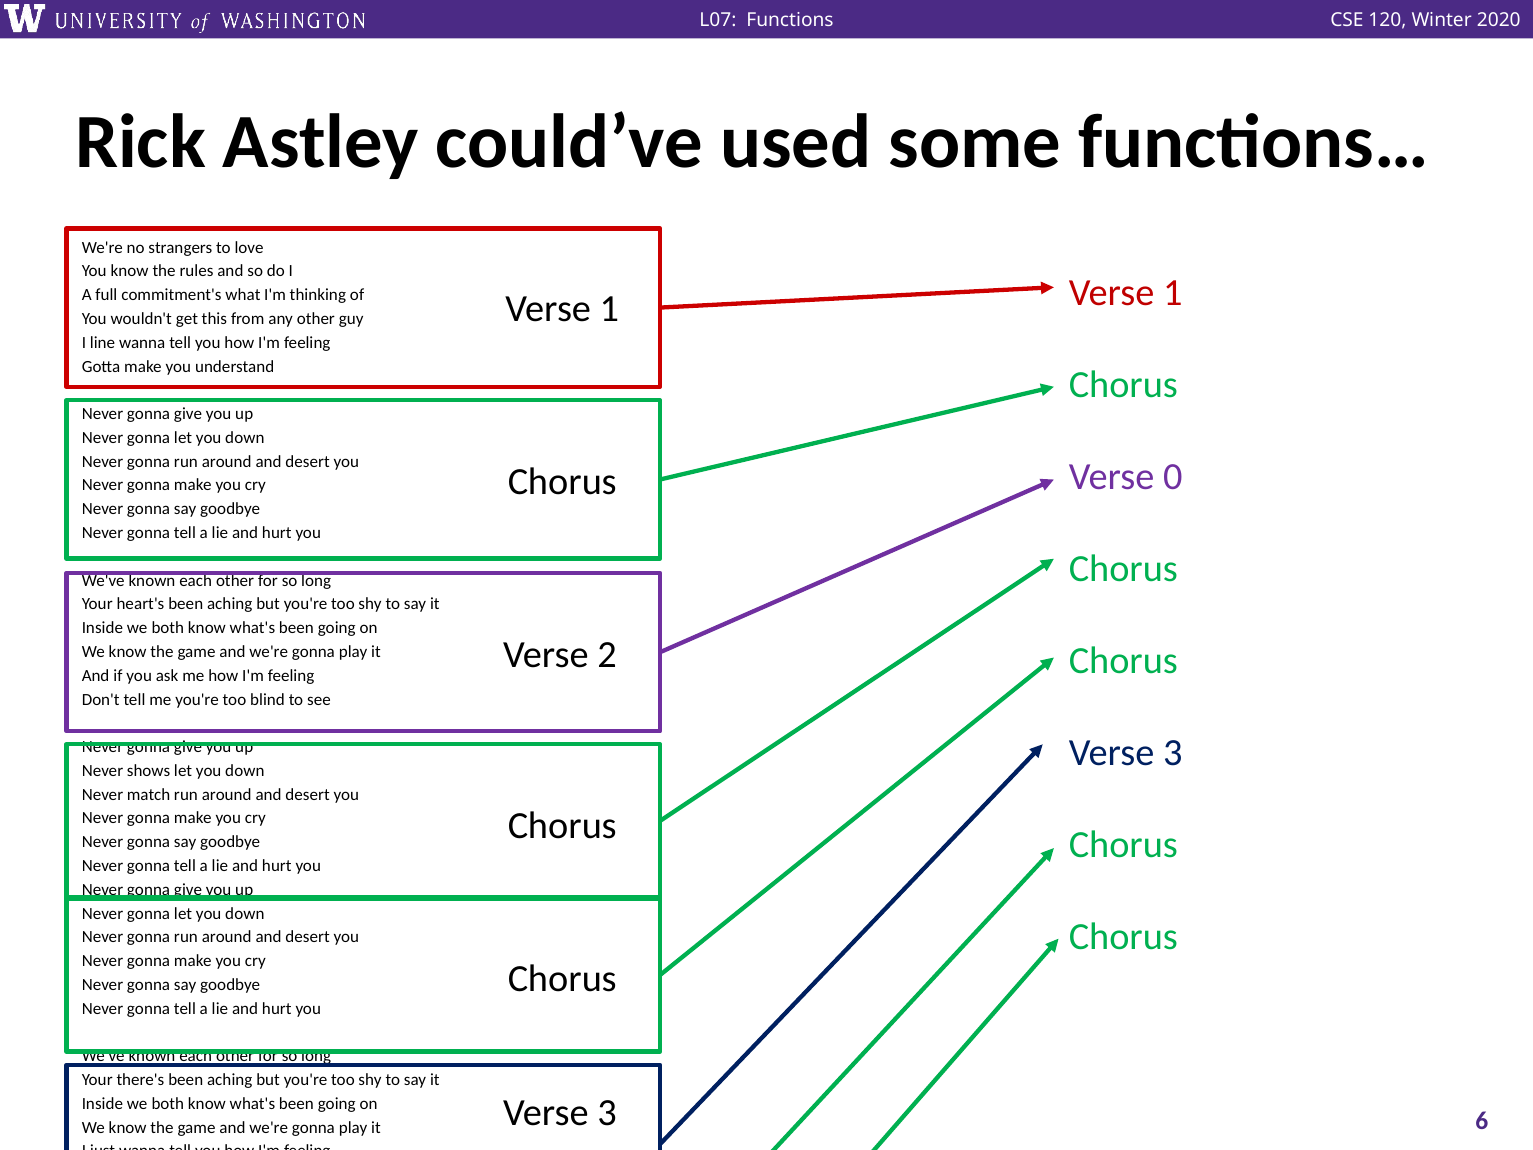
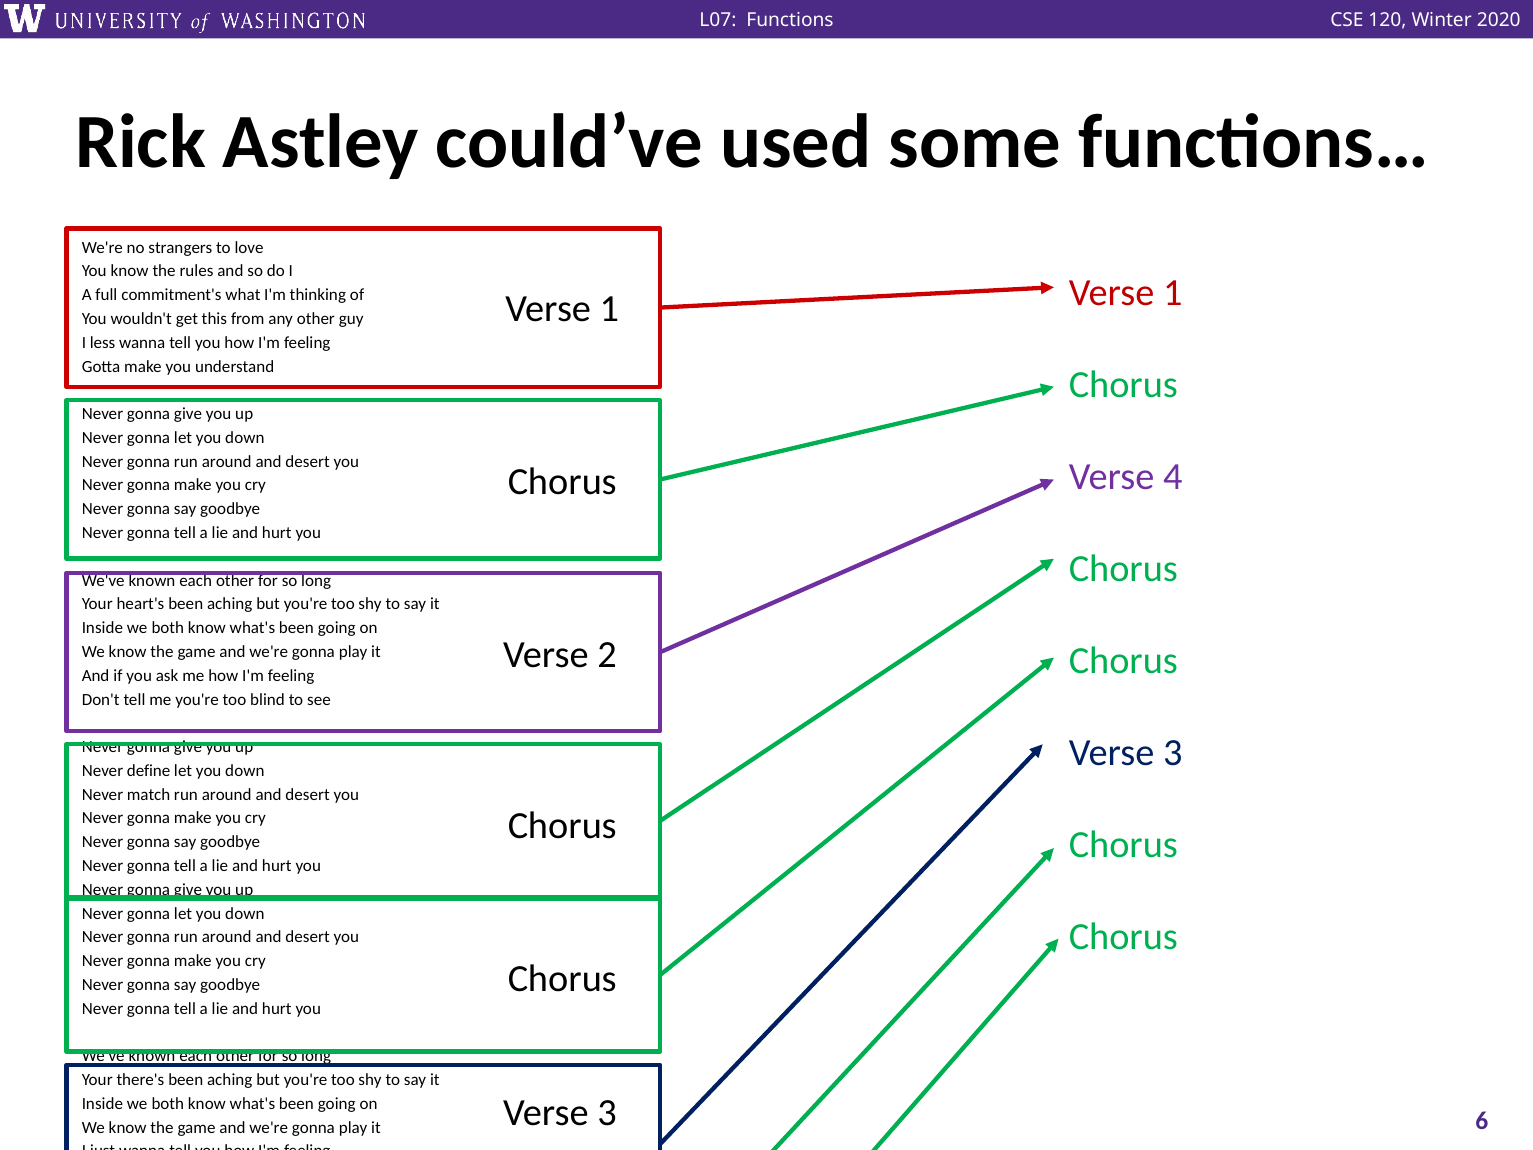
line: line -> less
0: 0 -> 4
shows: shows -> define
